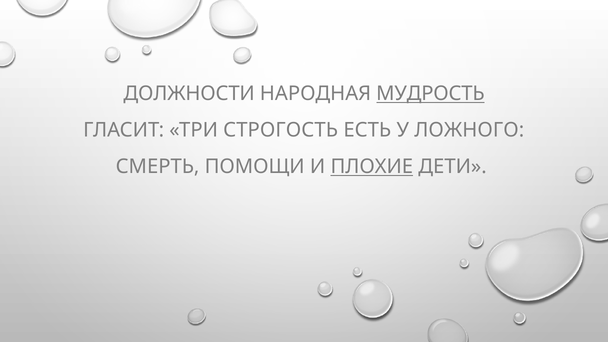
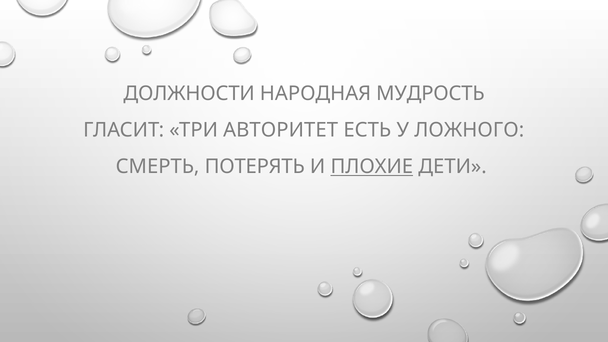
МУДРОСТЬ underline: present -> none
СТРОГОСТЬ: СТРОГОСТЬ -> АВТОРИТЕТ
ПОМОЩИ: ПОМОЩИ -> ПОТЕРЯТЬ
